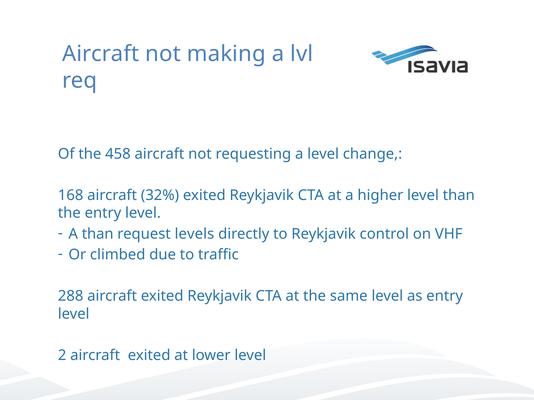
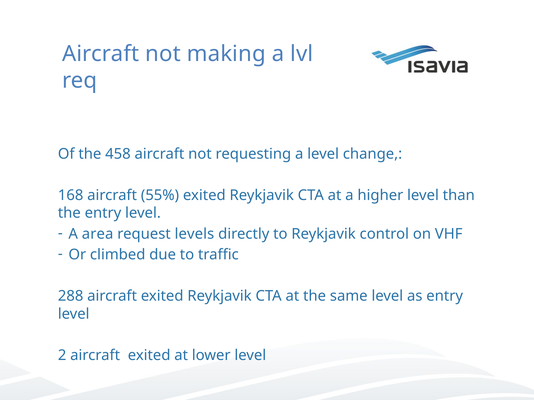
32%: 32% -> 55%
A than: than -> area
